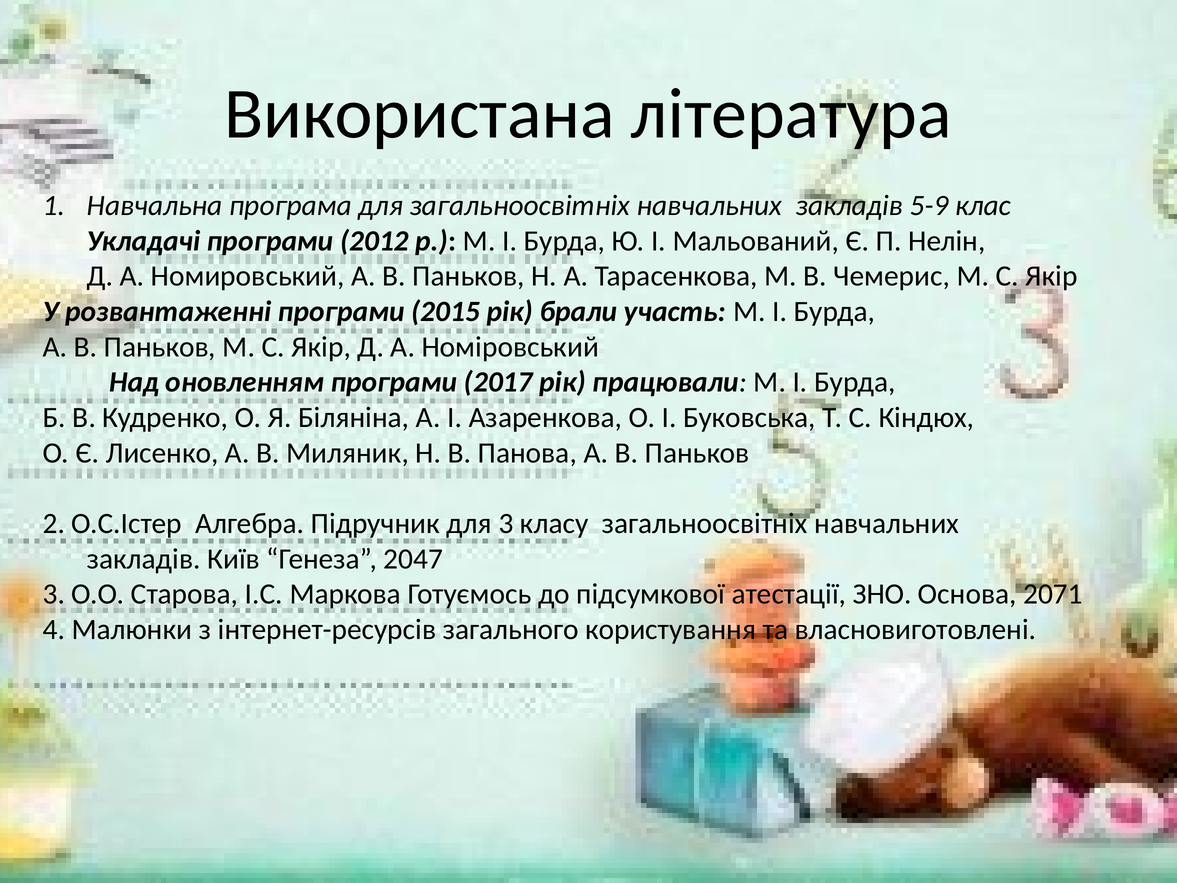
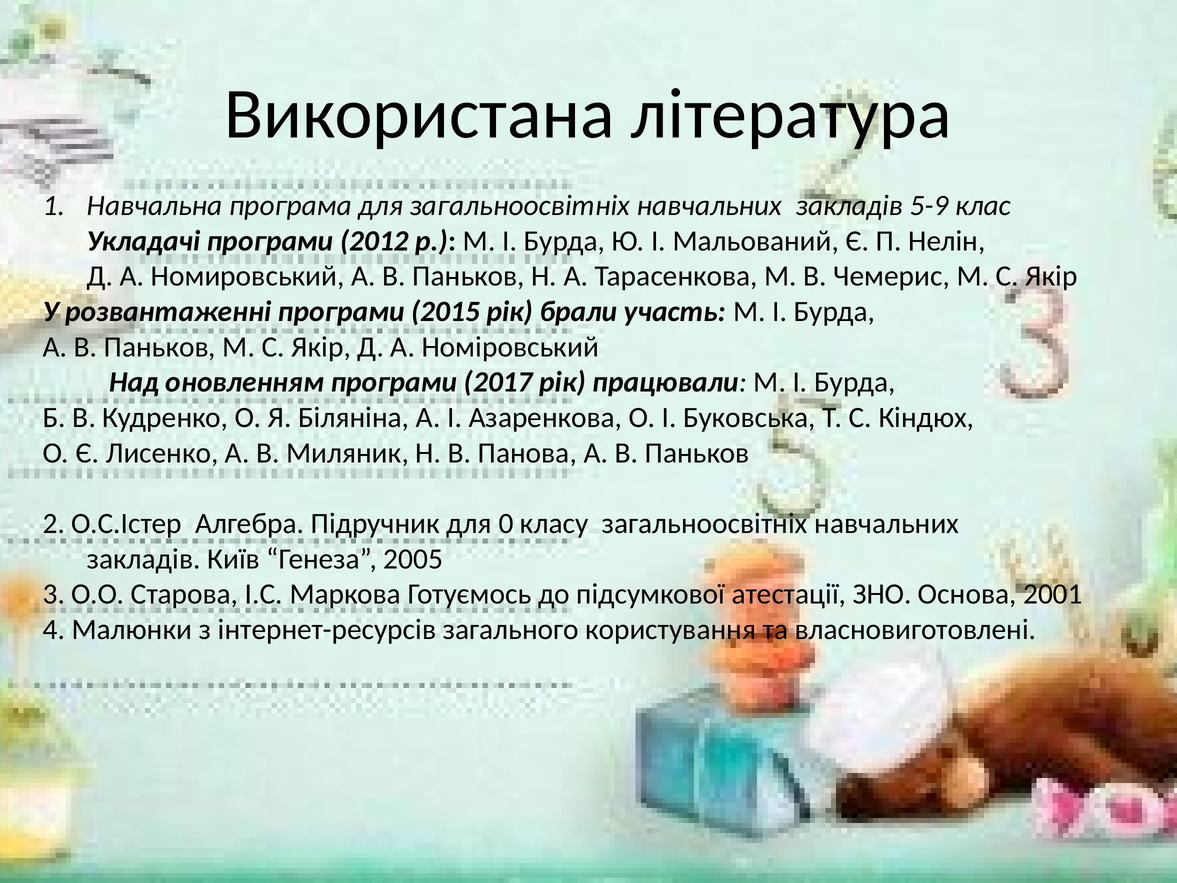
для 3: 3 -> 0
2047: 2047 -> 2005
2071: 2071 -> 2001
